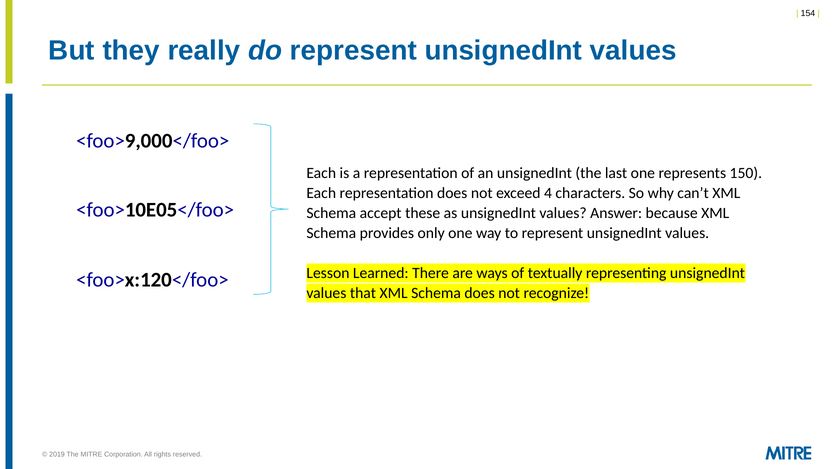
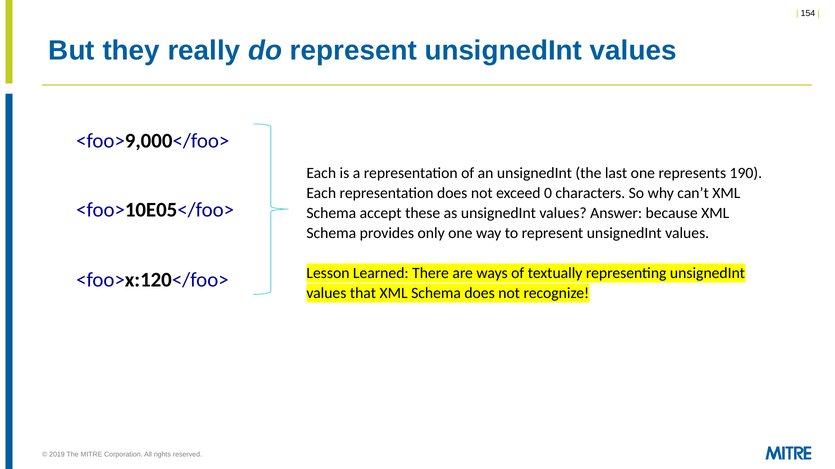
150: 150 -> 190
4: 4 -> 0
